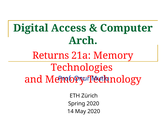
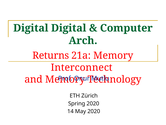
Digital Access: Access -> Digital
Technologies: Technologies -> Interconnect
